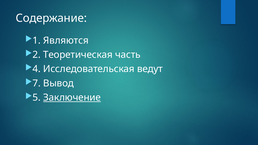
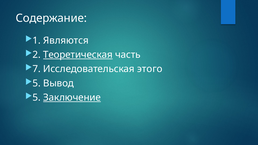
Теоретическая underline: none -> present
4: 4 -> 7
ведут: ведут -> этого
7 at (37, 83): 7 -> 5
